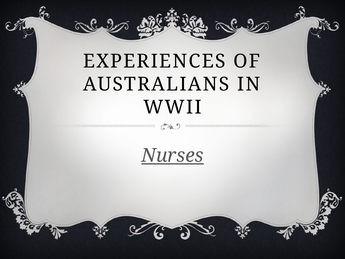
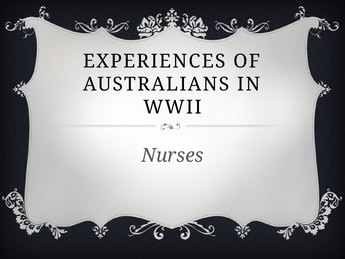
Nurses underline: present -> none
